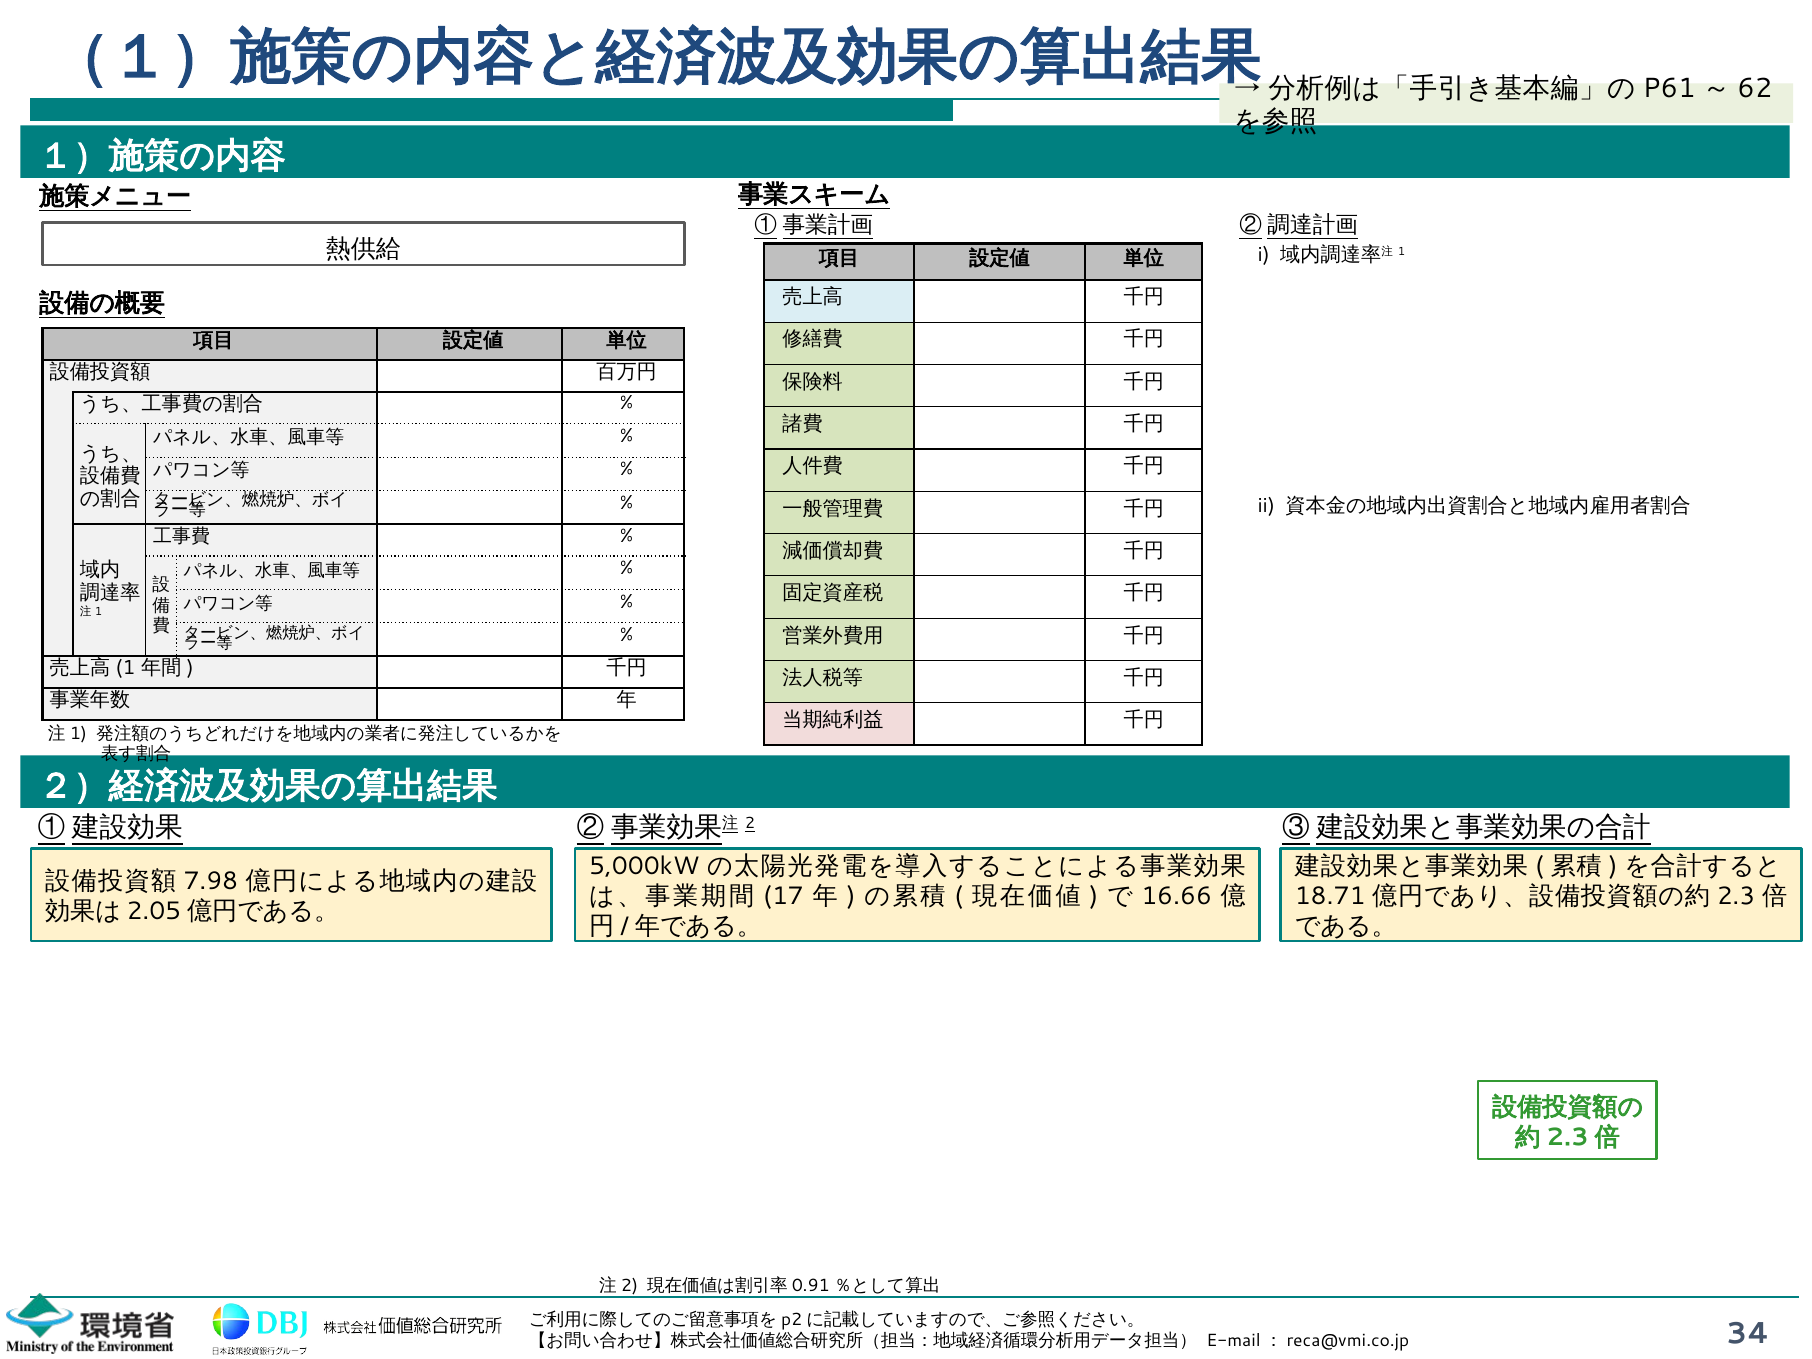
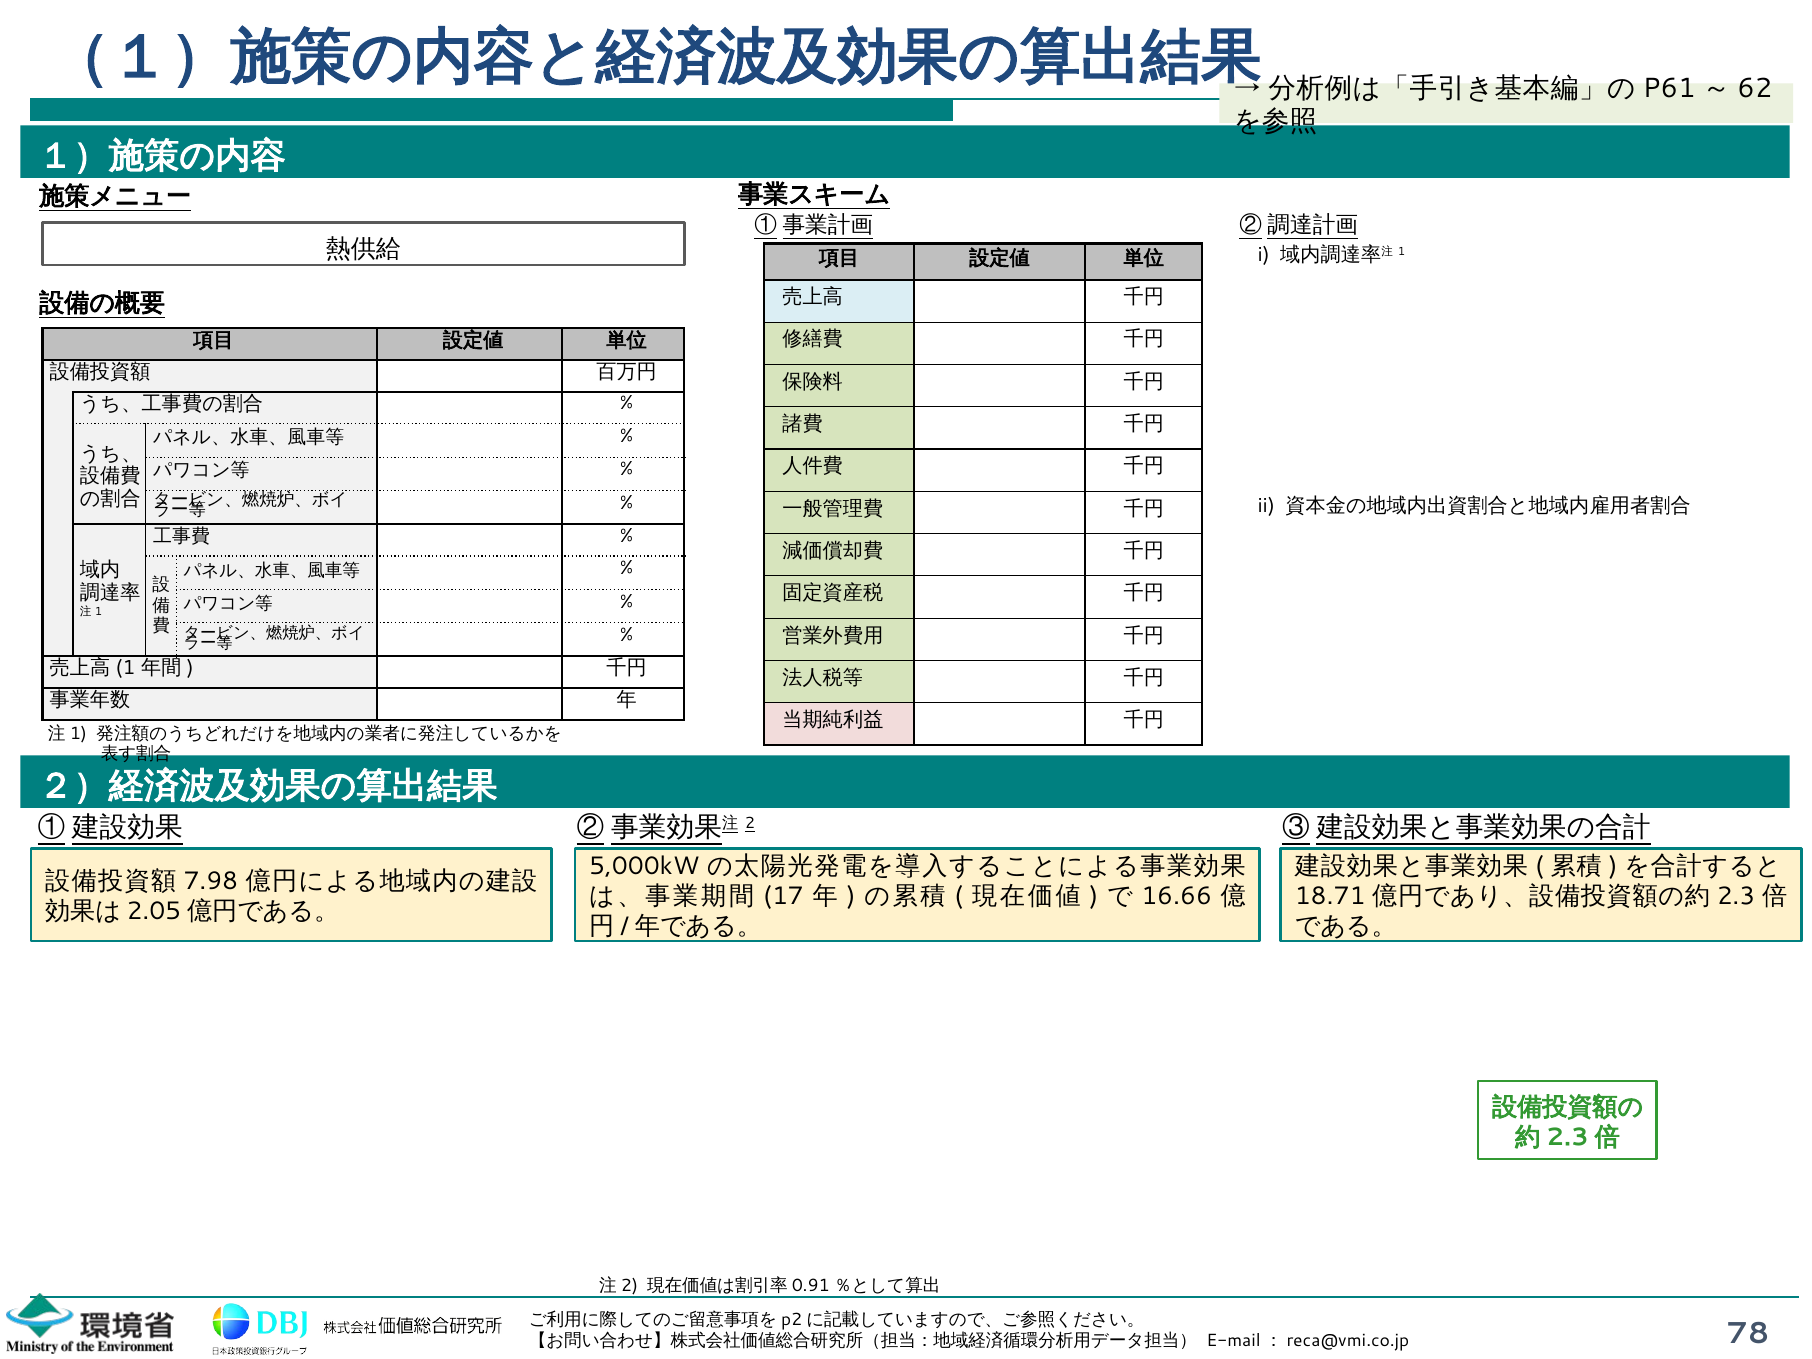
34: 34 -> 78
